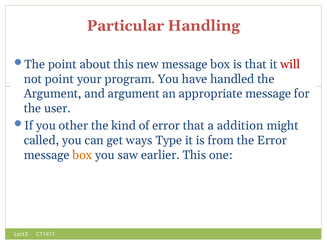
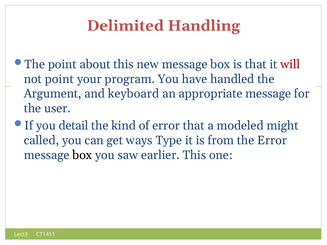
Particular: Particular -> Delimited
and argument: argument -> keyboard
other: other -> detail
addition: addition -> modeled
box at (82, 155) colour: orange -> black
